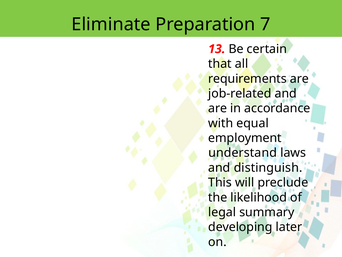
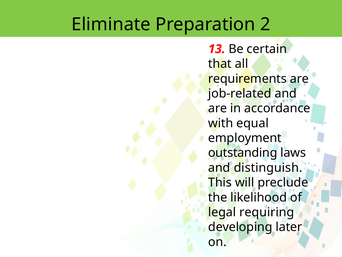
7: 7 -> 2
understand: understand -> outstanding
summary: summary -> requiring
